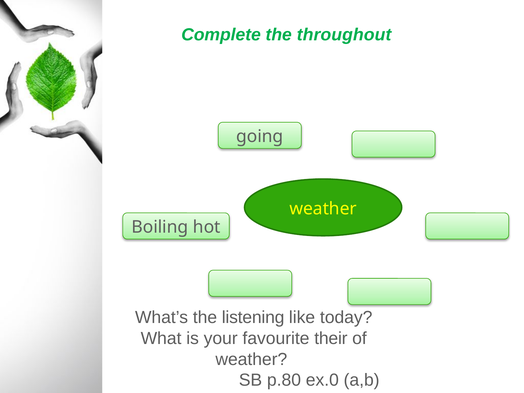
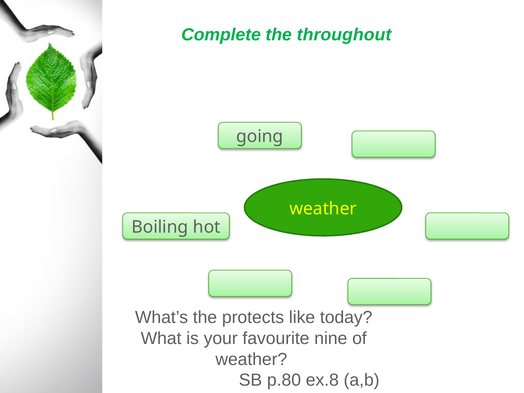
listening: listening -> protects
their: their -> nine
ex.0: ex.0 -> ex.8
